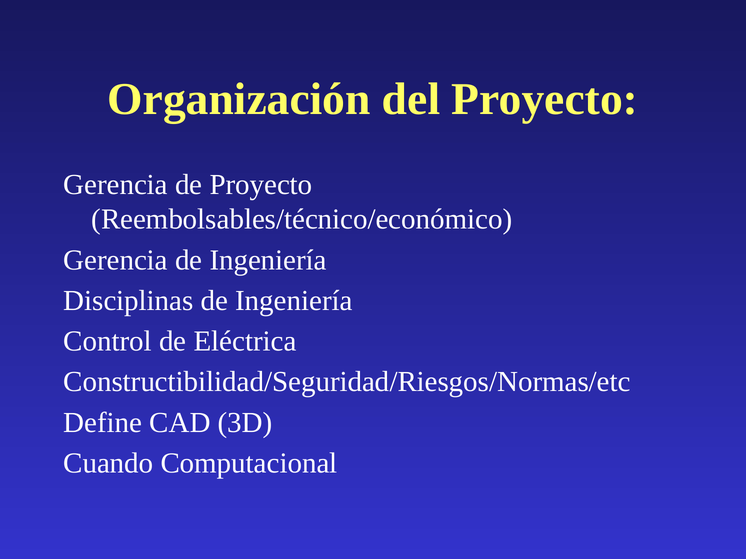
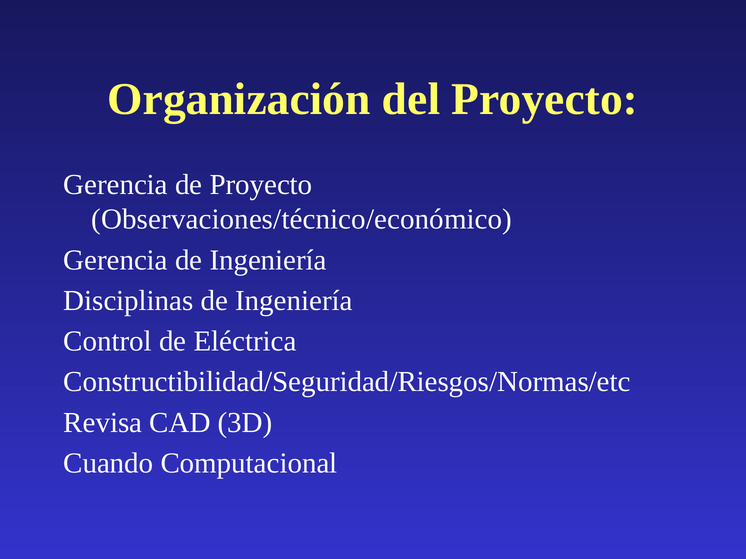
Reembolsables/técnico/económico: Reembolsables/técnico/económico -> Observaciones/técnico/económico
Define: Define -> Revisa
